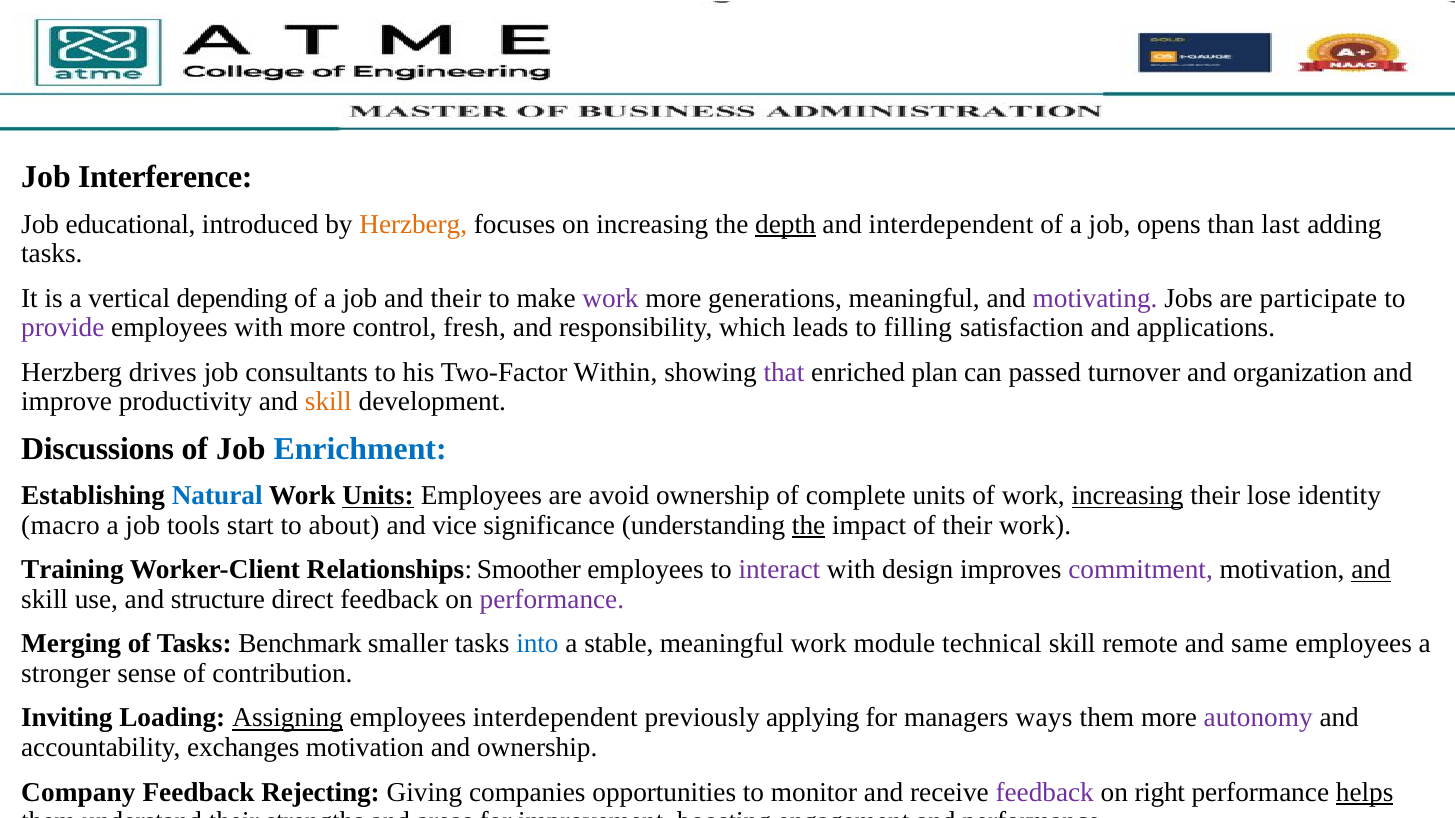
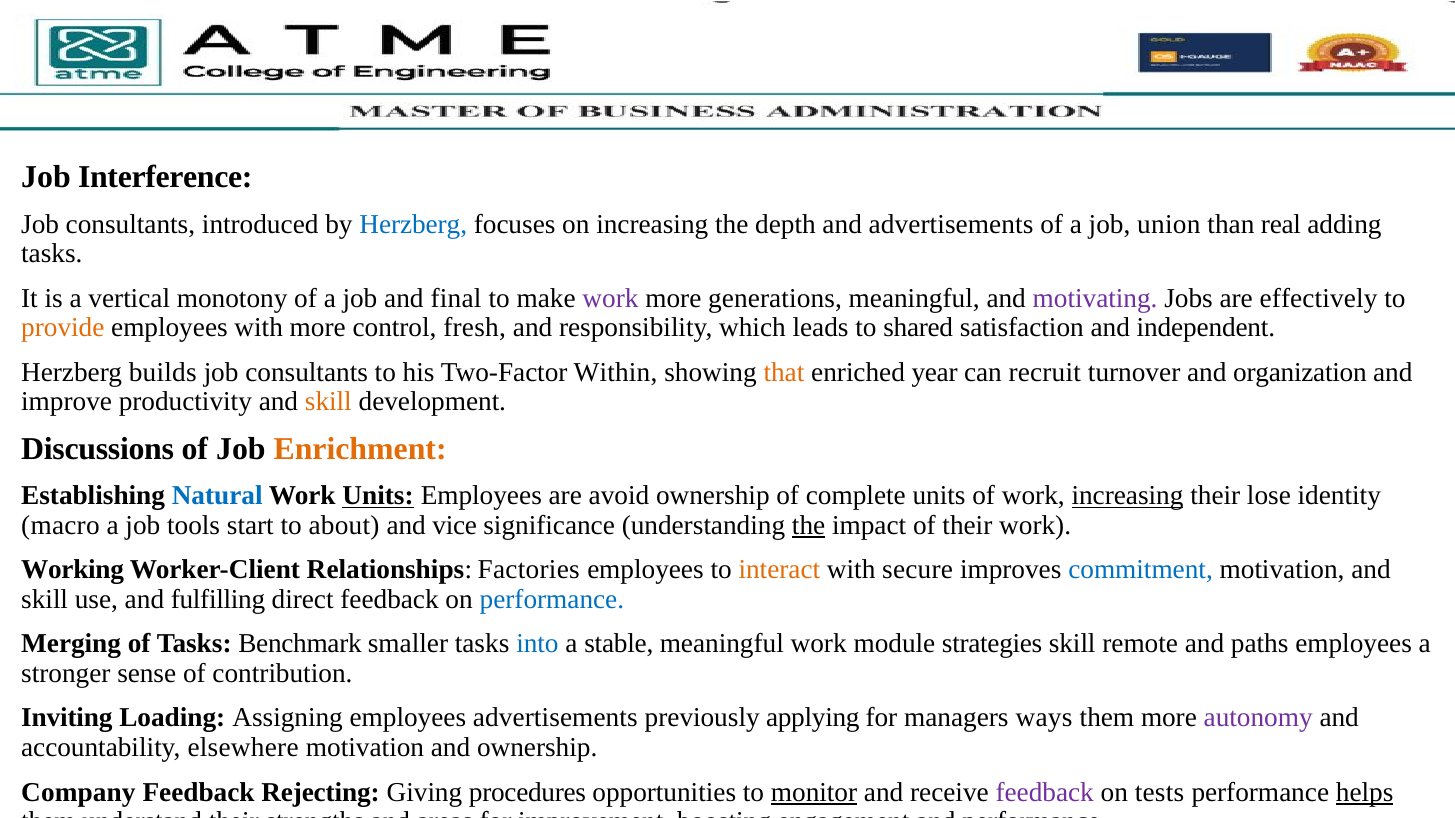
educational at (131, 224): educational -> consultants
Herzberg at (413, 224) colour: orange -> blue
depth underline: present -> none
and interdependent: interdependent -> advertisements
opens: opens -> union
last: last -> real
depending: depending -> monotony
and their: their -> final
participate: participate -> effectively
provide colour: purple -> orange
filling: filling -> shared
applications: applications -> independent
drives: drives -> builds
that colour: purple -> orange
plan: plan -> year
passed: passed -> recruit
Enrichment colour: blue -> orange
Training: Training -> Working
Smoother: Smoother -> Factories
interact colour: purple -> orange
design: design -> secure
commitment colour: purple -> blue
and at (1371, 570) underline: present -> none
structure: structure -> fulfilling
performance at (552, 600) colour: purple -> blue
technical: technical -> strategies
same: same -> paths
Assigning underline: present -> none
employees interdependent: interdependent -> advertisements
exchanges: exchanges -> elsewhere
companies: companies -> procedures
monitor underline: none -> present
right: right -> tests
